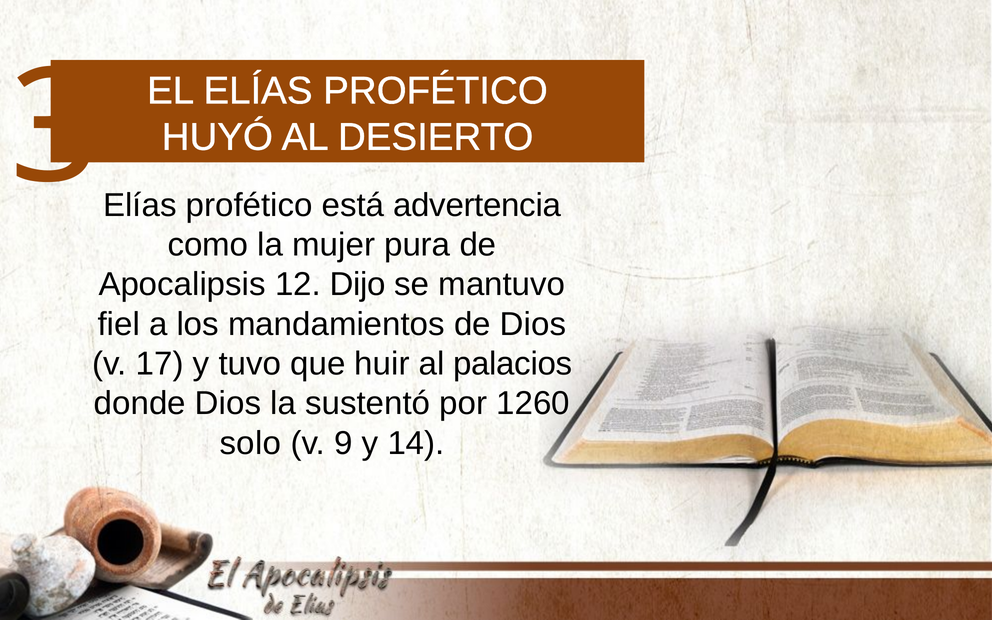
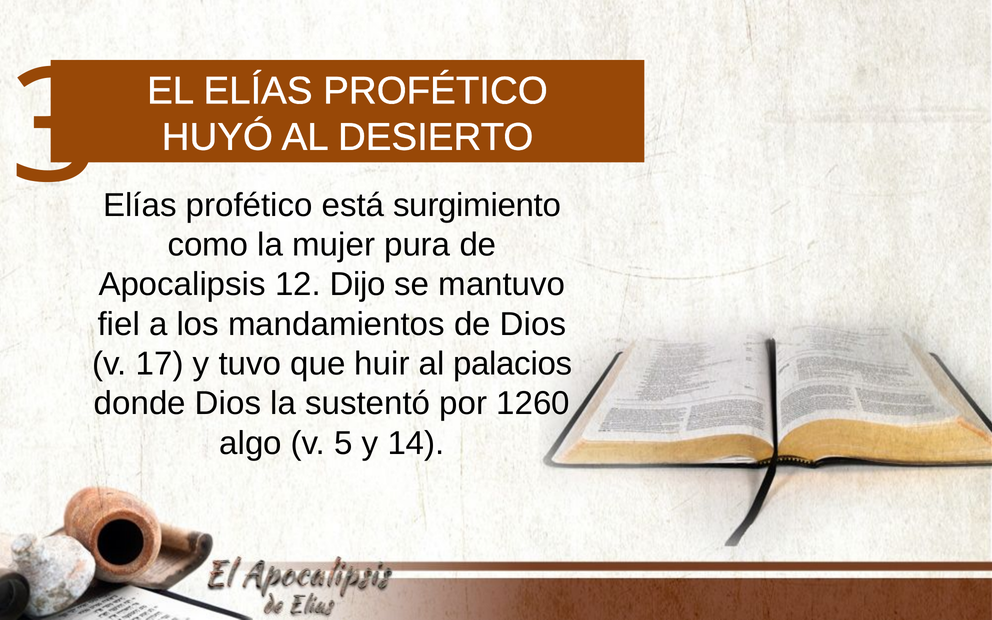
advertencia: advertencia -> surgimiento
solo: solo -> algo
9: 9 -> 5
